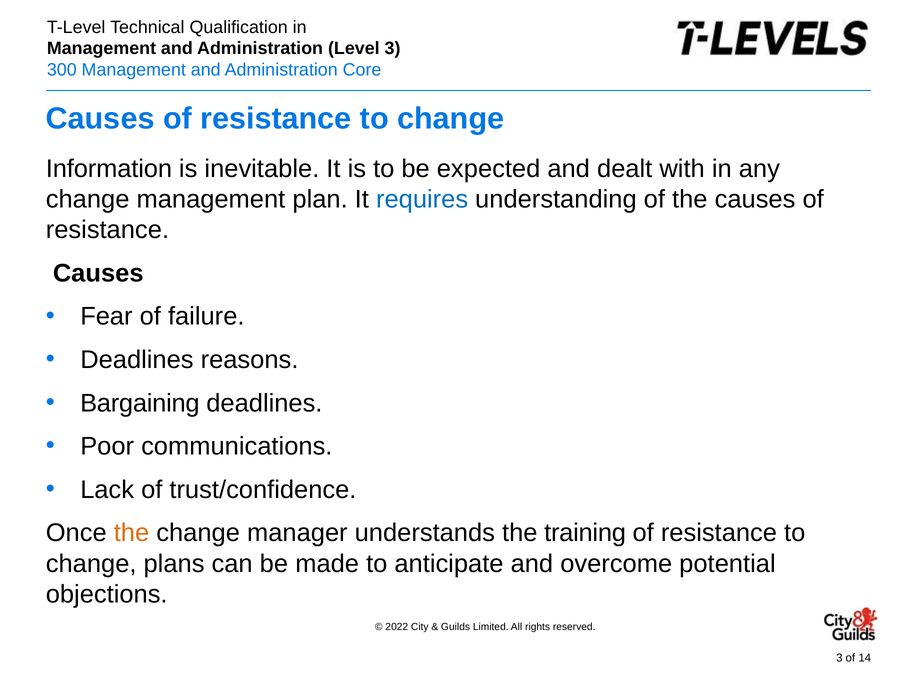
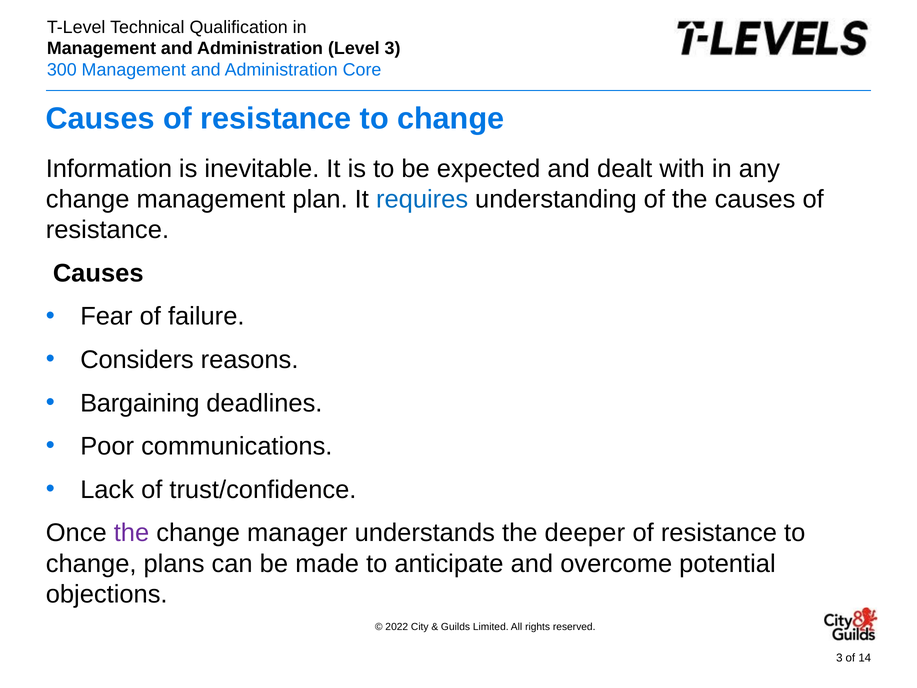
Deadlines at (137, 360): Deadlines -> Considers
the at (131, 533) colour: orange -> purple
training: training -> deeper
